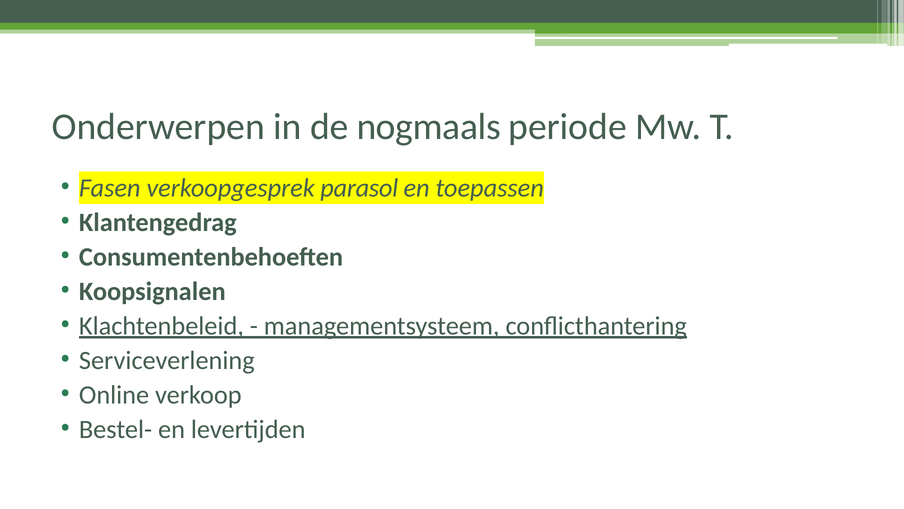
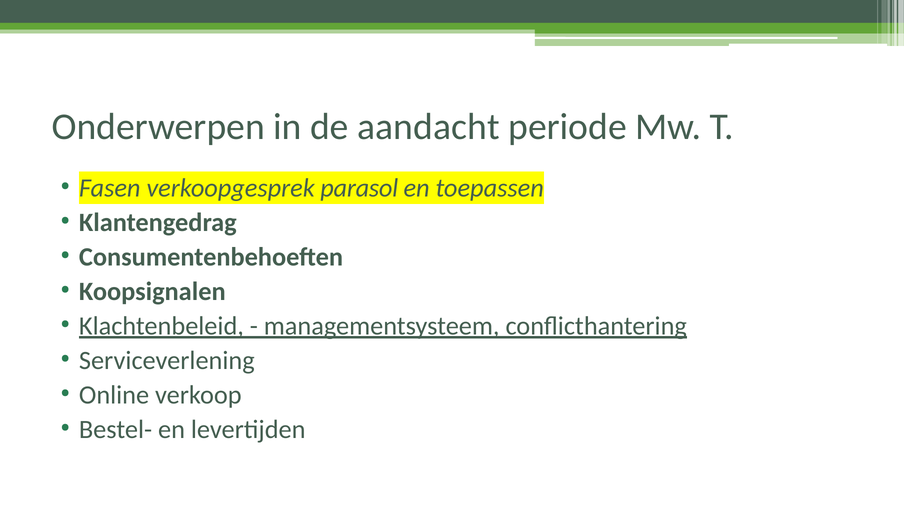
nogmaals: nogmaals -> aandacht
